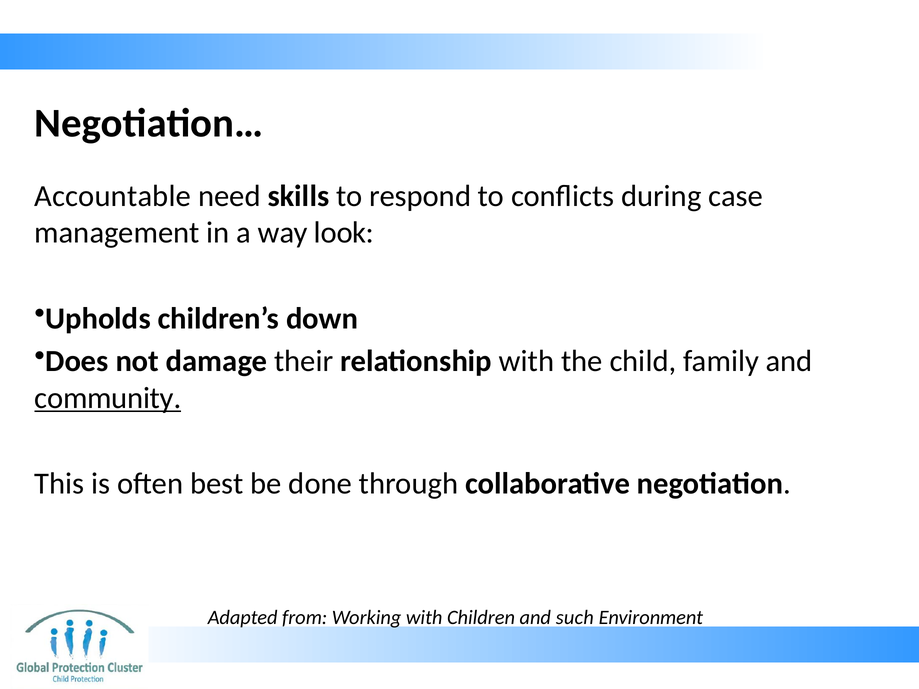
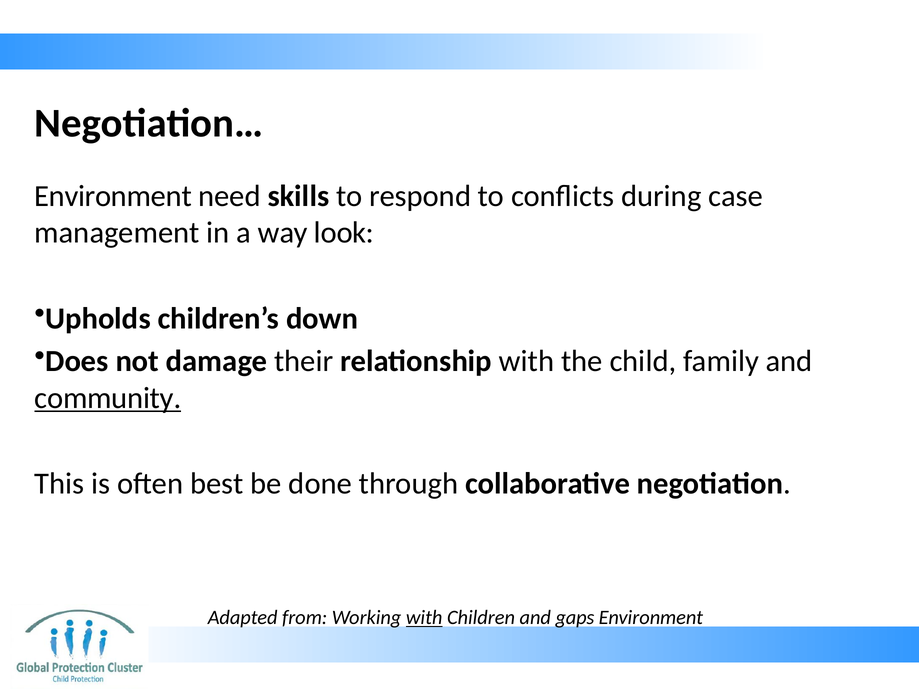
Accountable at (113, 196): Accountable -> Environment
with at (424, 618) underline: none -> present
such: such -> gaps
